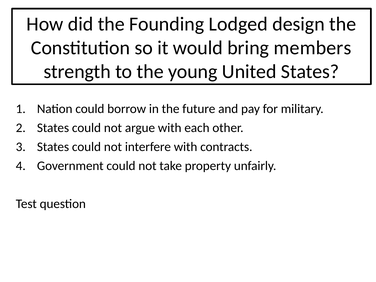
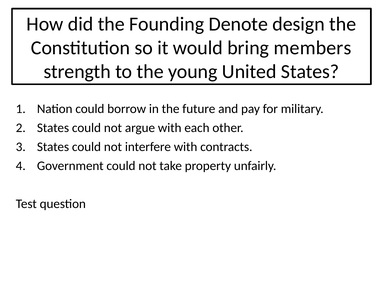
Lodged: Lodged -> Denote
